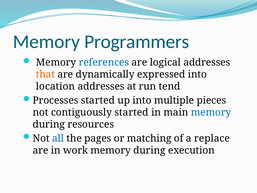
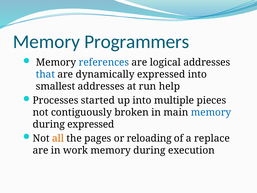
that colour: orange -> blue
location: location -> smallest
tend: tend -> help
contiguously started: started -> broken
during resources: resources -> expressed
all colour: blue -> orange
matching: matching -> reloading
